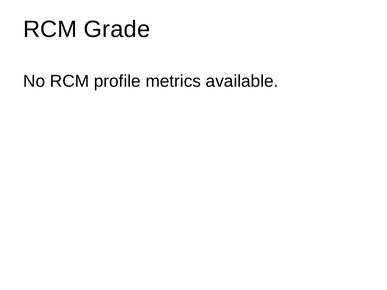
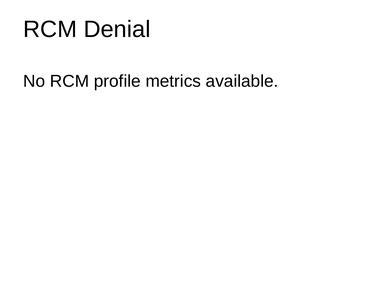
Grade: Grade -> Denial
